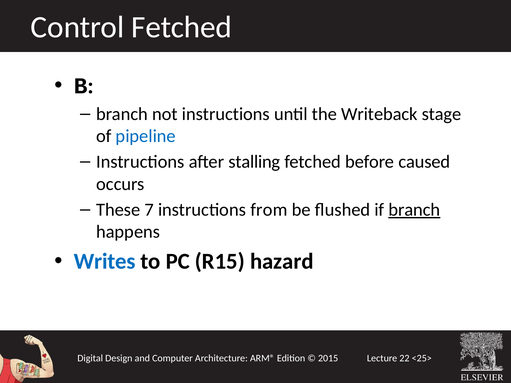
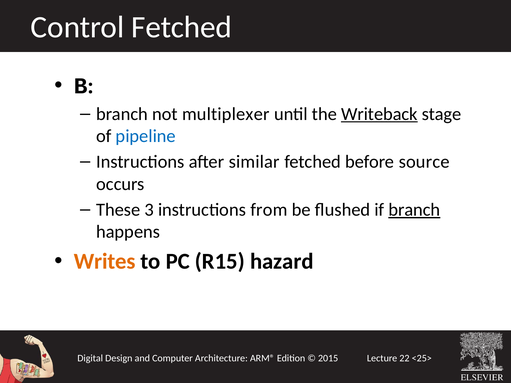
not instructions: instructions -> multiplexer
Writeback underline: none -> present
stalling: stalling -> similar
caused: caused -> source
7: 7 -> 3
Writes colour: blue -> orange
